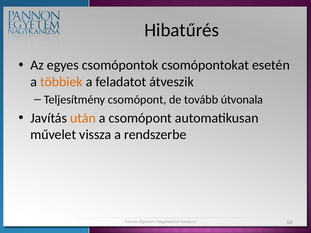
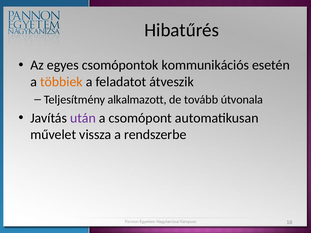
csomópontokat: csomópontokat -> kommunikációs
Teljesítmény csomópont: csomópont -> alkalmazott
után colour: orange -> purple
